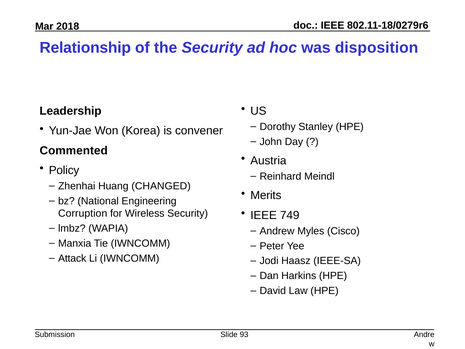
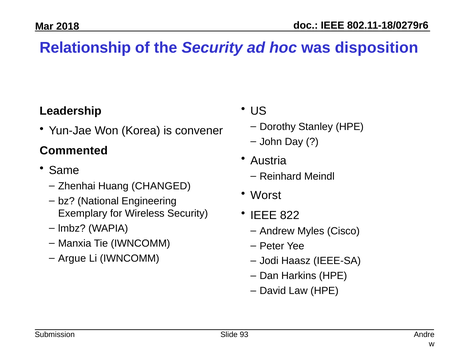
Policy: Policy -> Same
Merits: Merits -> Worst
Corruption: Corruption -> Exemplary
749: 749 -> 822
Attack: Attack -> Argue
